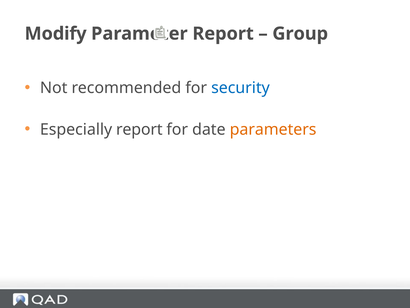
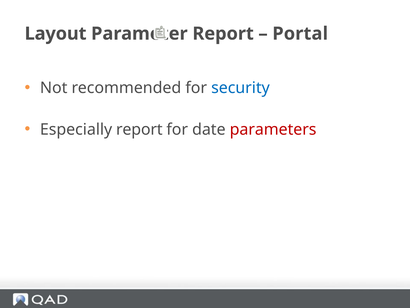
Modify: Modify -> Layout
Group: Group -> Portal
parameters colour: orange -> red
